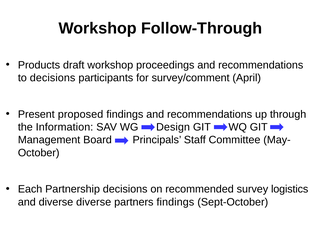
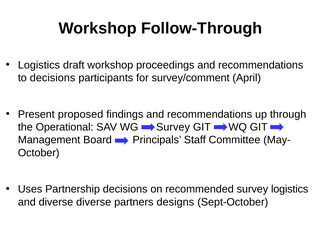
Products at (39, 65): Products -> Logistics
Information: Information -> Operational
WG Design: Design -> Survey
Each: Each -> Uses
partners findings: findings -> designs
